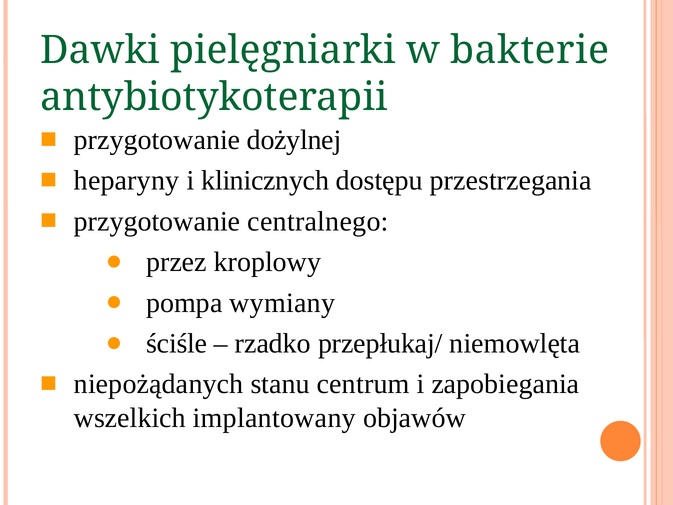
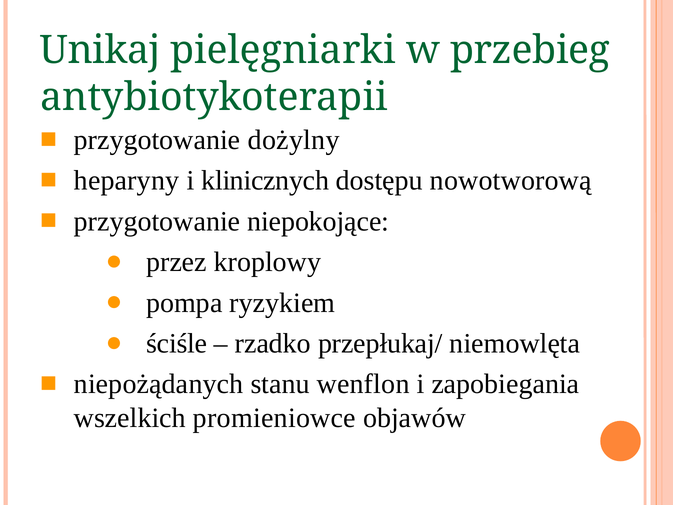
Dawki: Dawki -> Unikaj
bakterie: bakterie -> przebieg
dożylnej: dożylnej -> dożylny
przestrzegania: przestrzegania -> nowotworową
centralnego: centralnego -> niepokojące
wymiany: wymiany -> ryzykiem
centrum: centrum -> wenflon
implantowany: implantowany -> promieniowce
